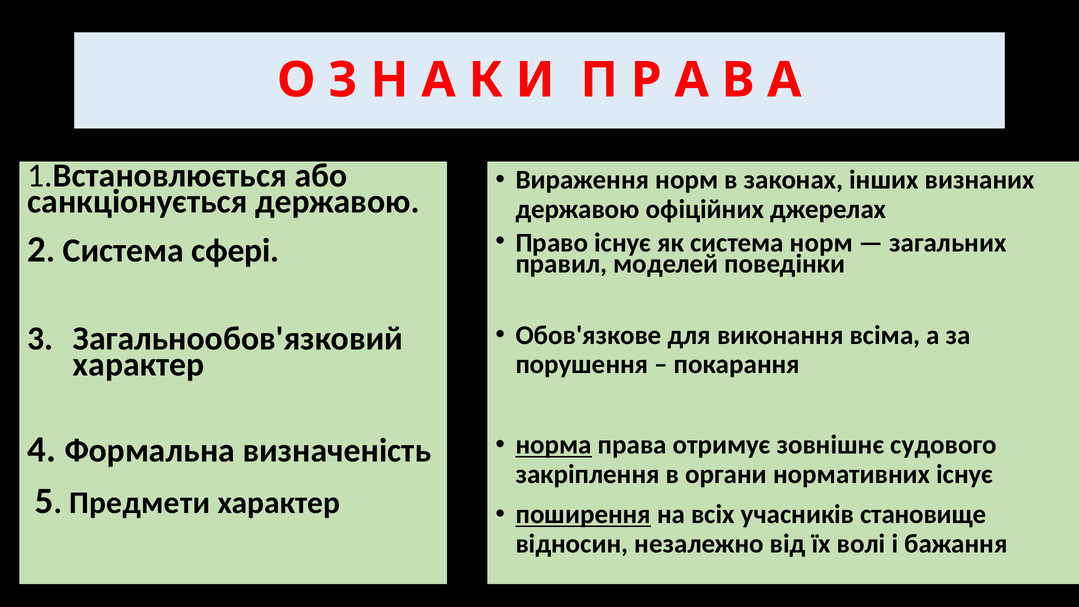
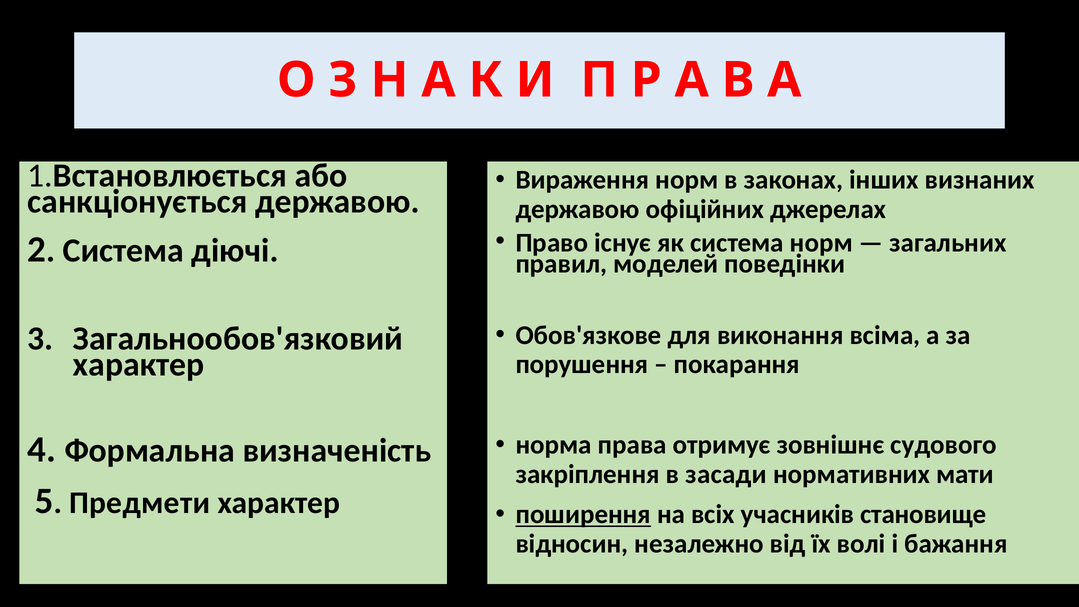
сфері: сфері -> діючі
норма underline: present -> none
органи: органи -> засади
нормативних існує: існує -> мати
